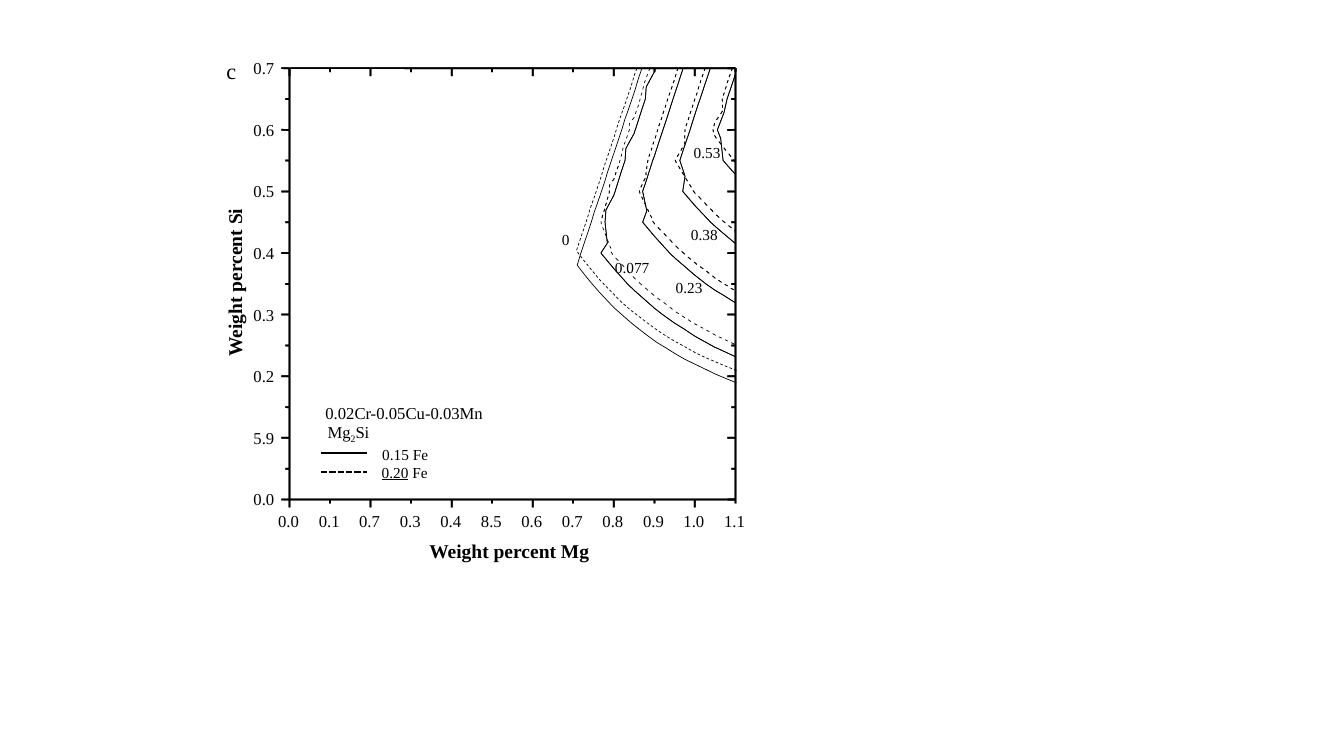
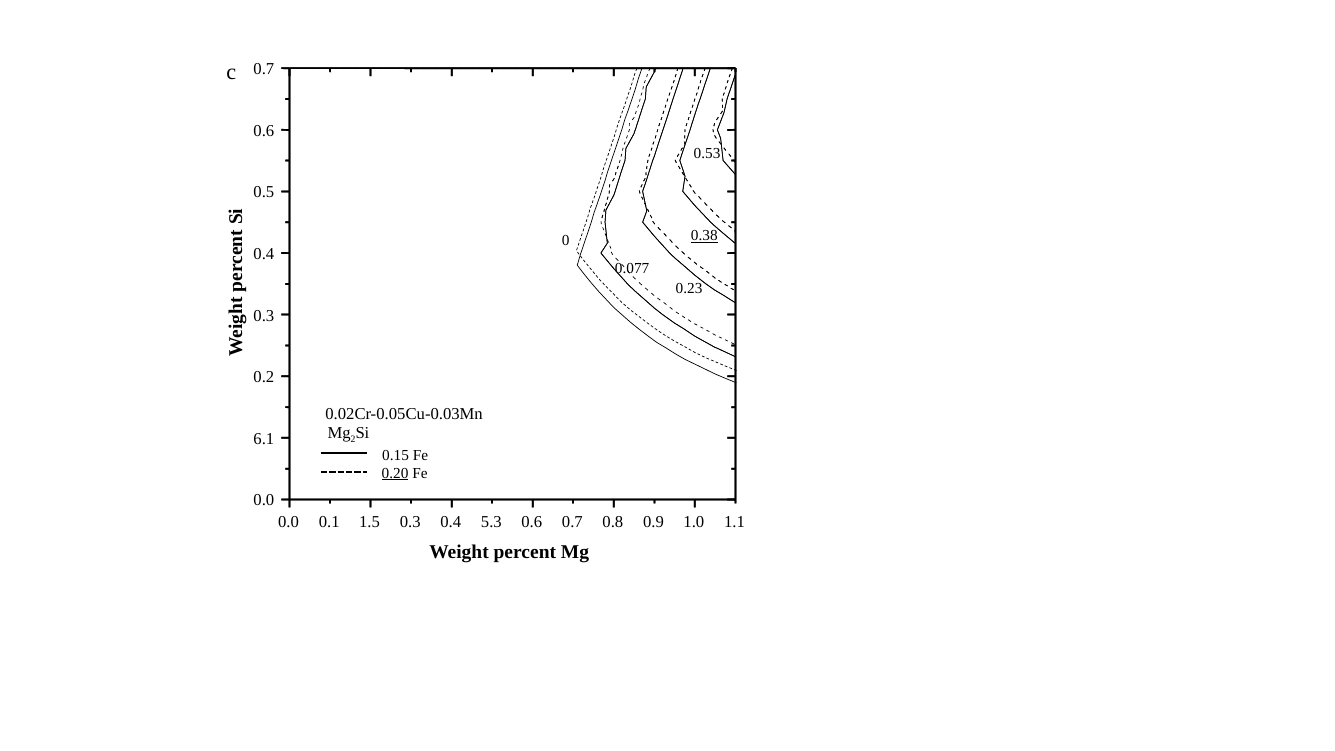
0.38 underline: none -> present
5.9: 5.9 -> 6.1
8.5: 8.5 -> 5.3
0.0 0.7: 0.7 -> 1.5
